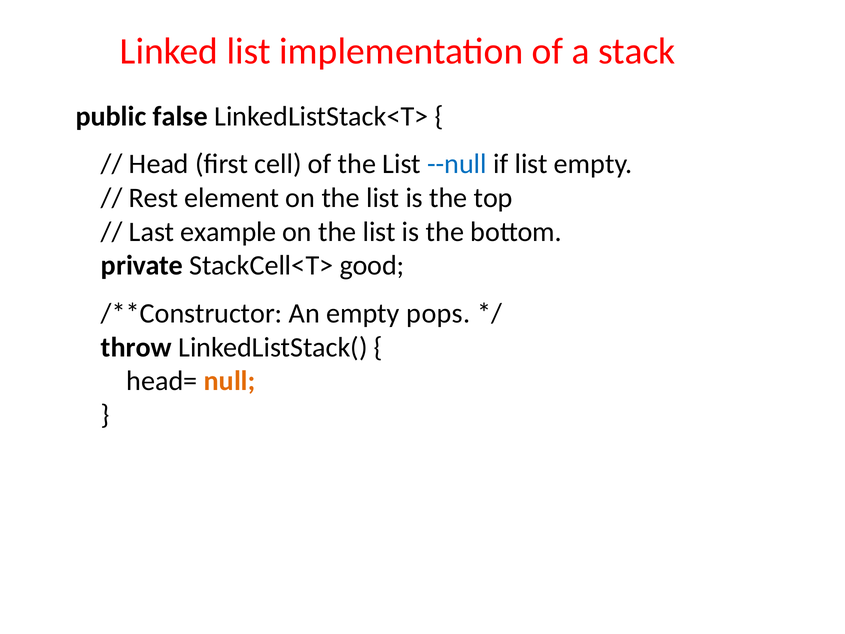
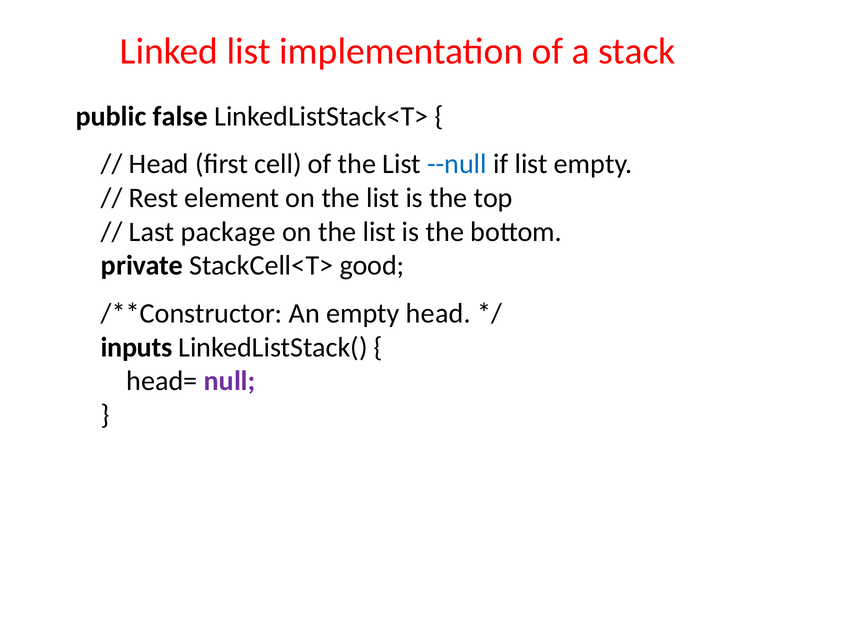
example: example -> package
empty pops: pops -> head
throw: throw -> inputs
null colour: orange -> purple
